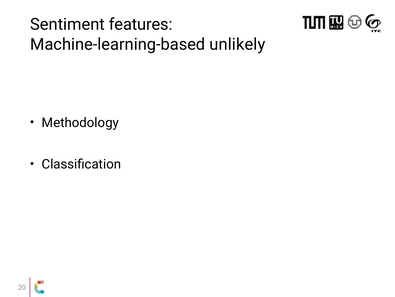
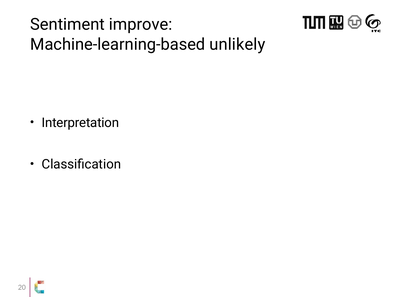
features: features -> improve
Methodology: Methodology -> Interpretation
